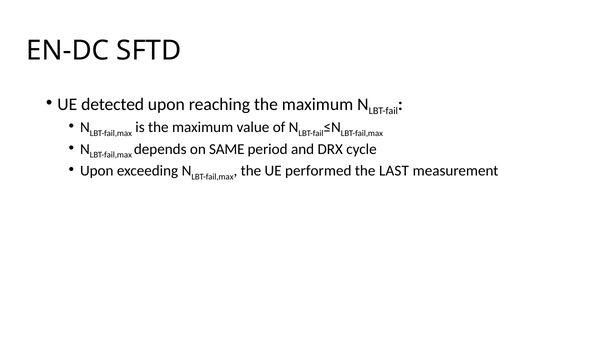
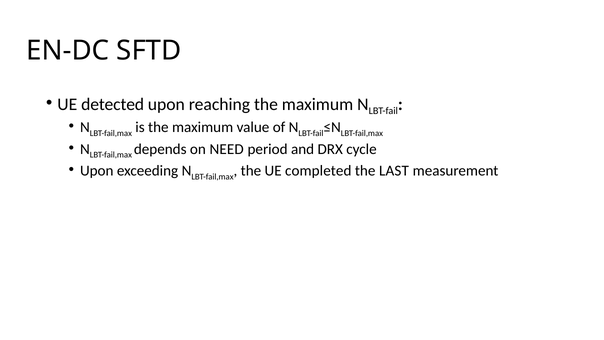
SAME: SAME -> NEED
performed: performed -> completed
